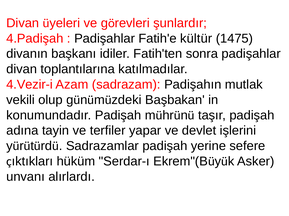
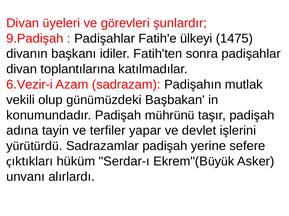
4.Padişah: 4.Padişah -> 9.Padişah
kültür: kültür -> ülkeyi
4.Vezir-i: 4.Vezir-i -> 6.Vezir-i
